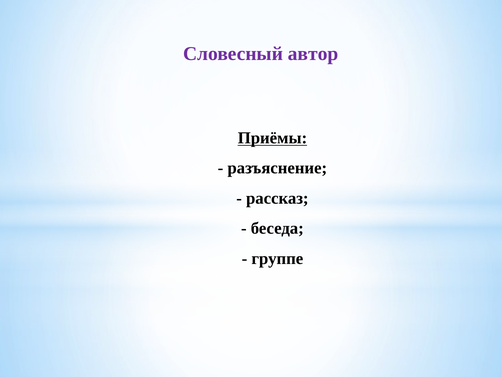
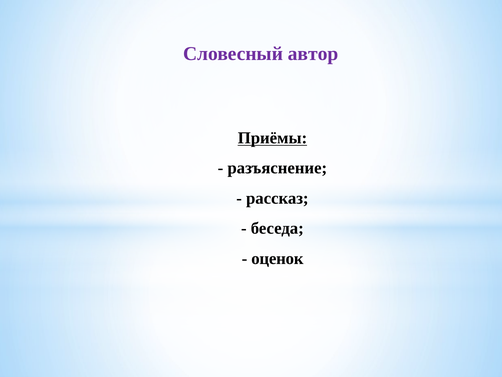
группе: группе -> оценок
